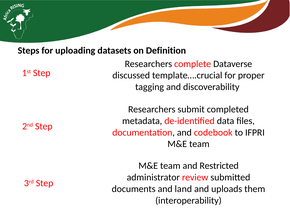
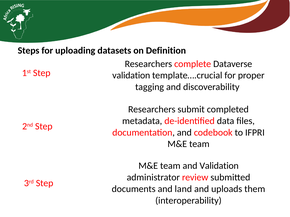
discussed at (131, 76): discussed -> validation
and Restricted: Restricted -> Validation
